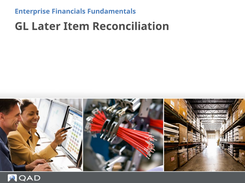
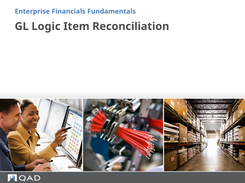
Later: Later -> Logic
